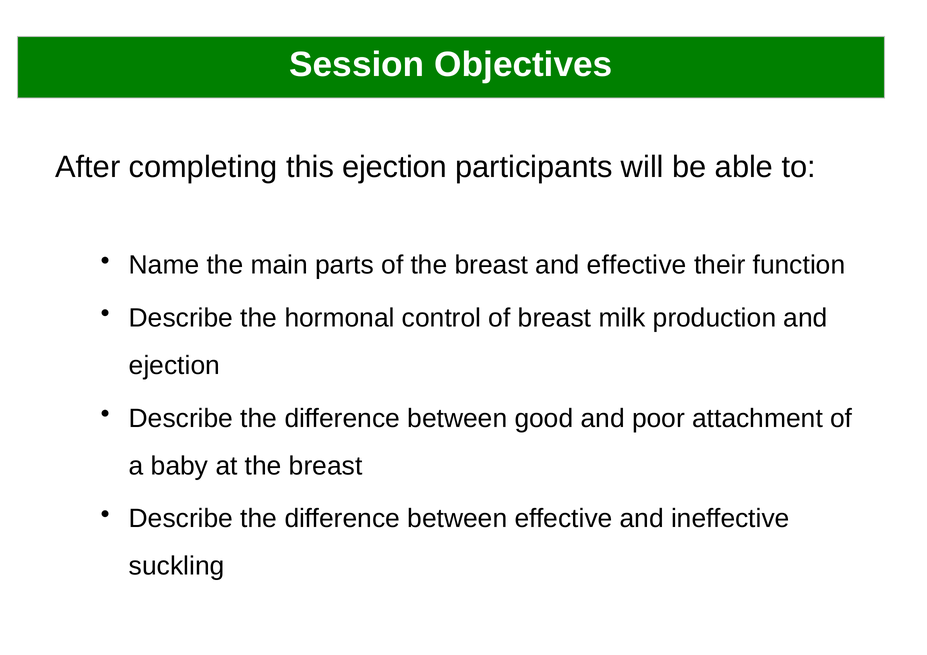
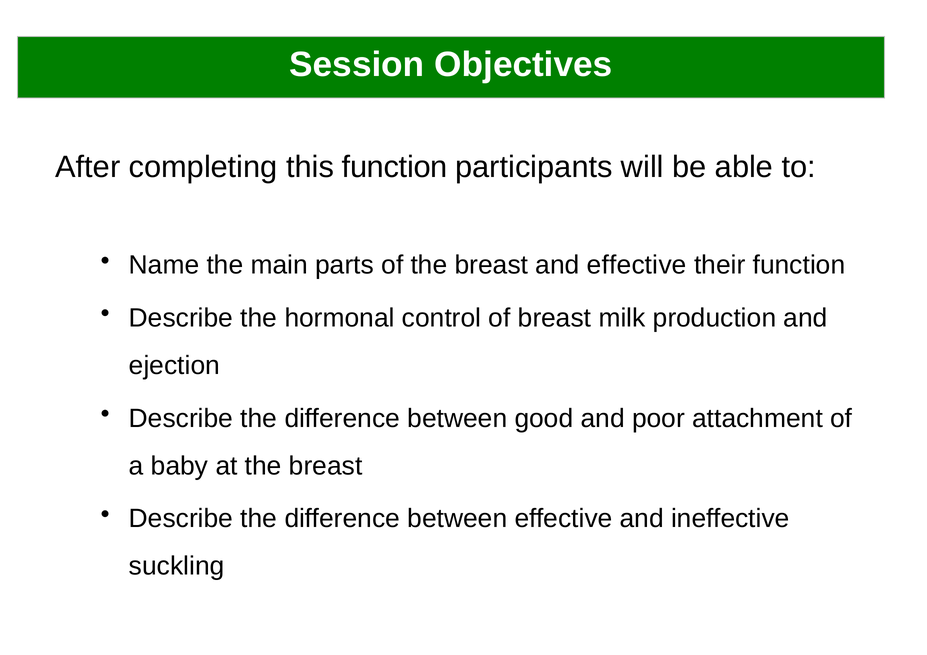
this ejection: ejection -> function
